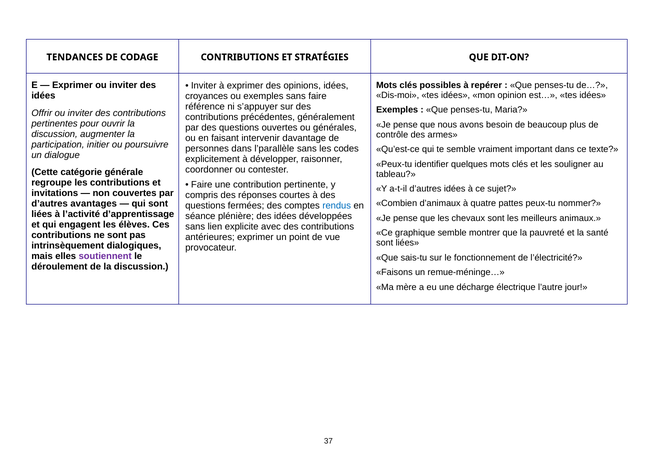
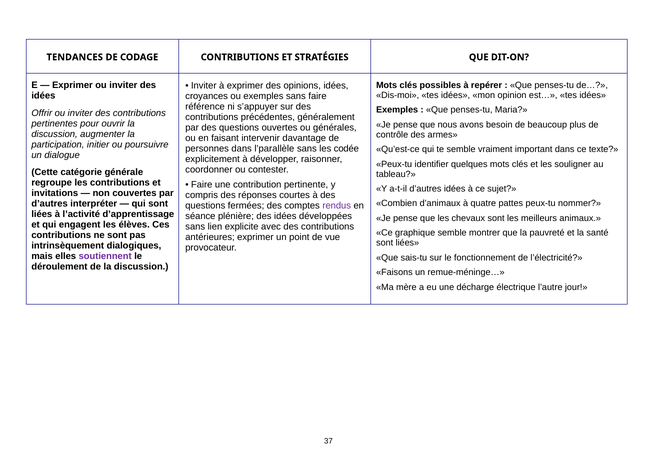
codes: codes -> codée
avantages: avantages -> interpréter
rendus colour: blue -> purple
